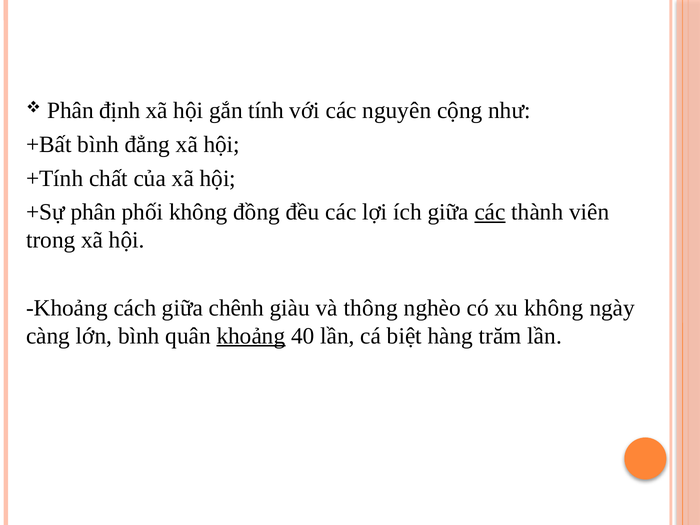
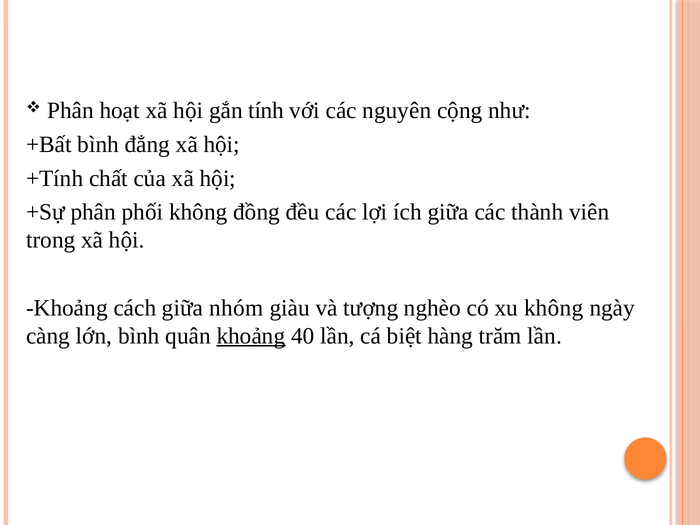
định: định -> hoạt
các at (490, 212) underline: present -> none
chênh: chênh -> nhóm
thông: thông -> tượng
